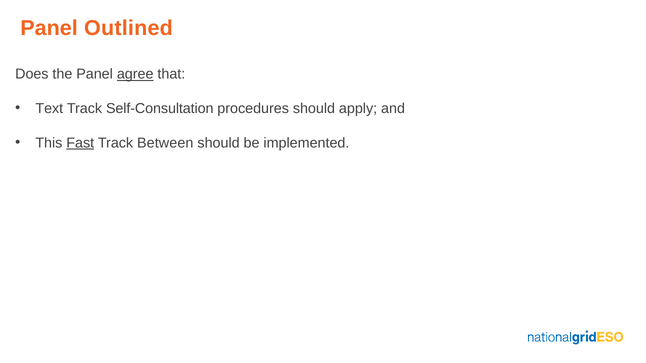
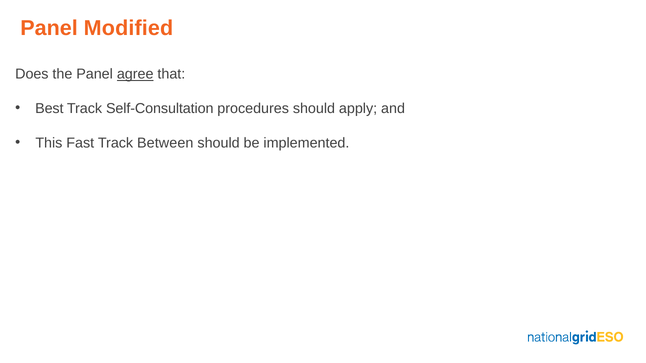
Outlined: Outlined -> Modified
Text: Text -> Best
Fast underline: present -> none
